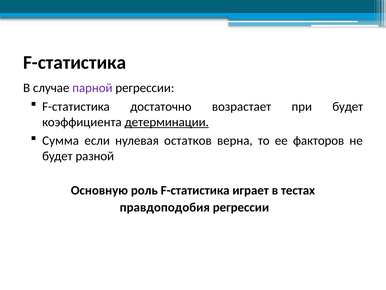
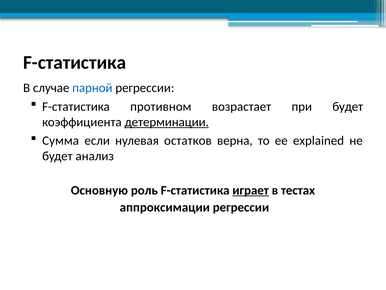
парной colour: purple -> blue
достаточно: достаточно -> противном
факторов: факторов -> explained
разной: разной -> анализ
играет underline: none -> present
правдоподобия: правдоподобия -> аппроксимации
